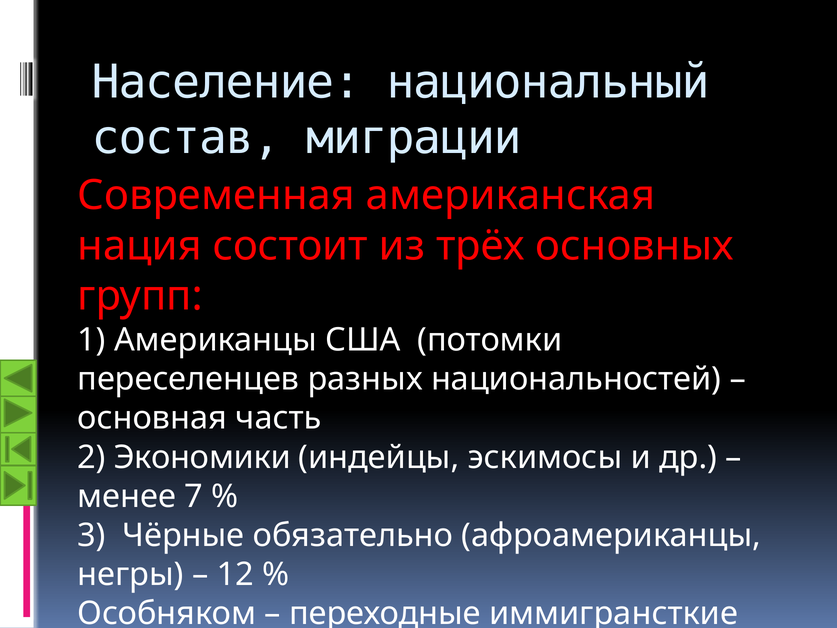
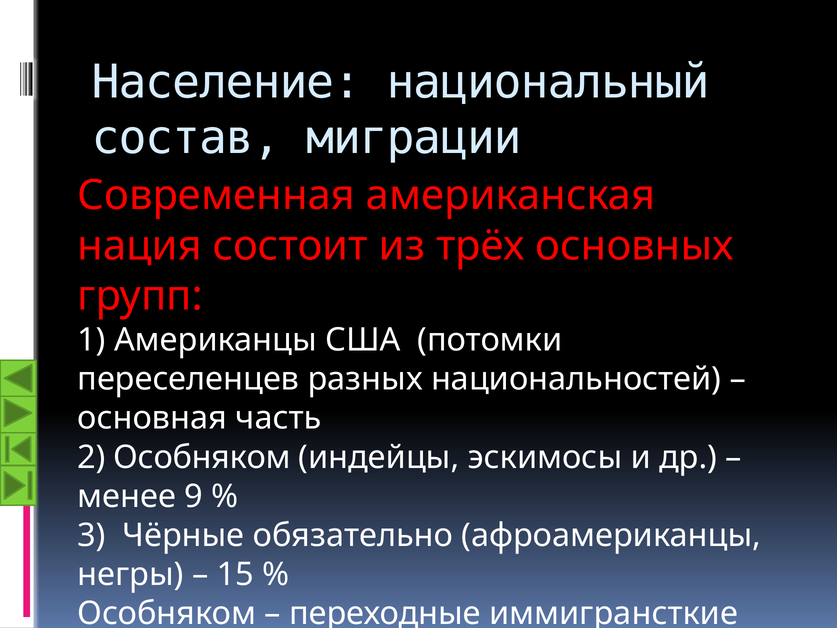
2 Экономики: Экономики -> Особняком
7: 7 -> 9
12: 12 -> 15
